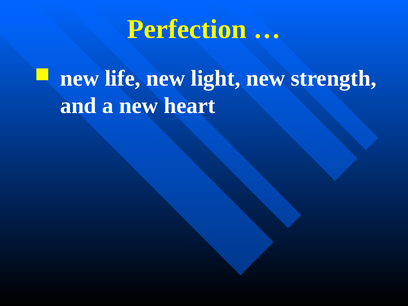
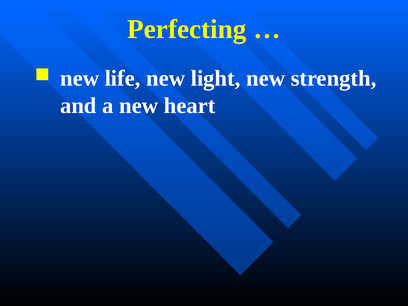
Perfection: Perfection -> Perfecting
